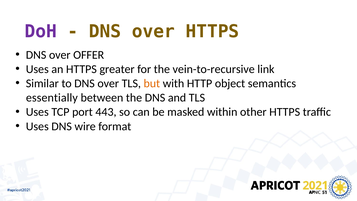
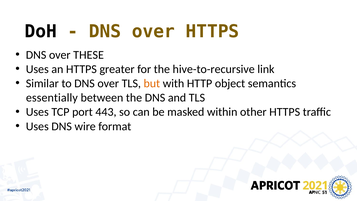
DoH colour: purple -> black
OFFER: OFFER -> THESE
vein-to-recursive: vein-to-recursive -> hive-to-recursive
